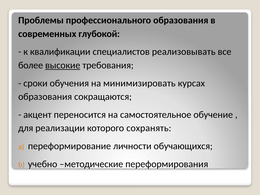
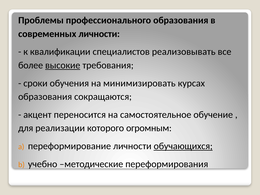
современных глубокой: глубокой -> личности
сохранять: сохранять -> огромным
обучающихся underline: none -> present
